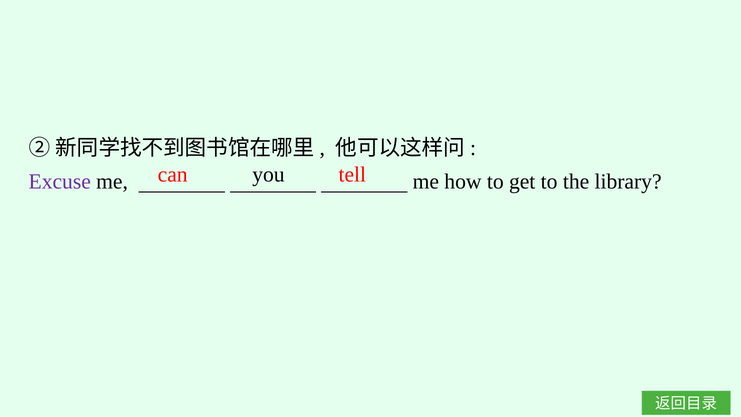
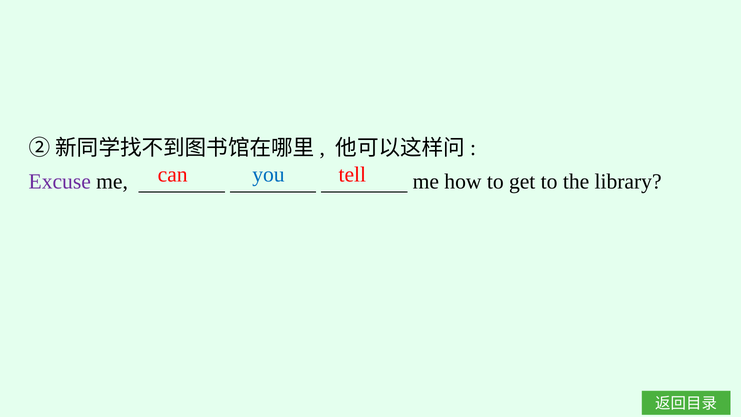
you colour: black -> blue
